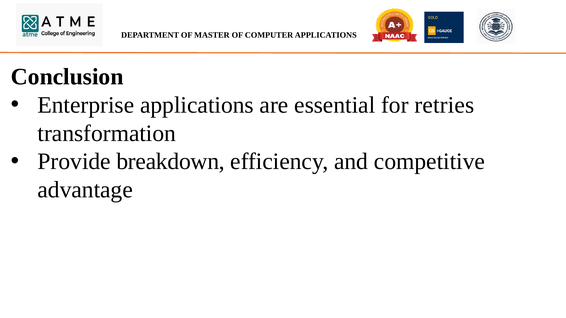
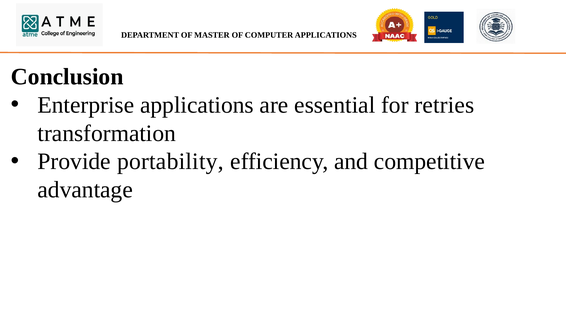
breakdown: breakdown -> portability
